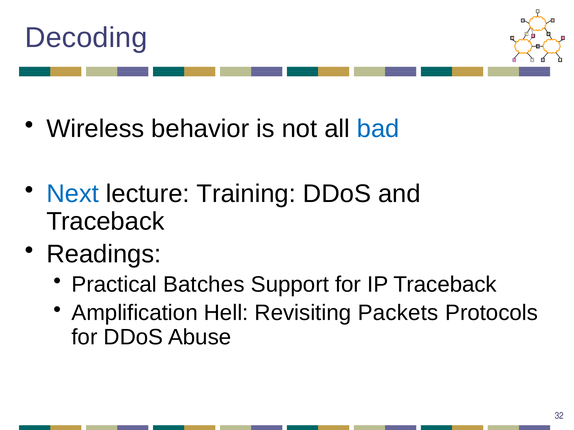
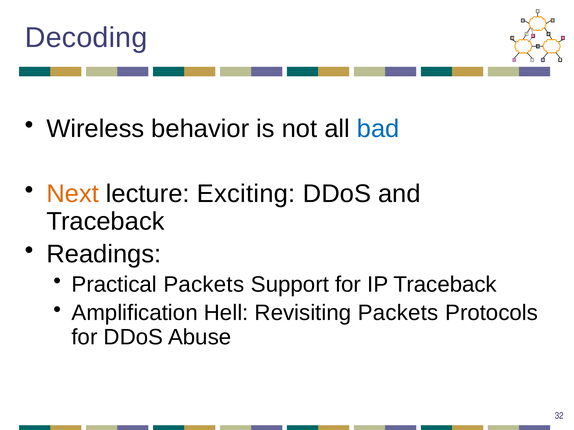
Next colour: blue -> orange
Training: Training -> Exciting
Practical Batches: Batches -> Packets
